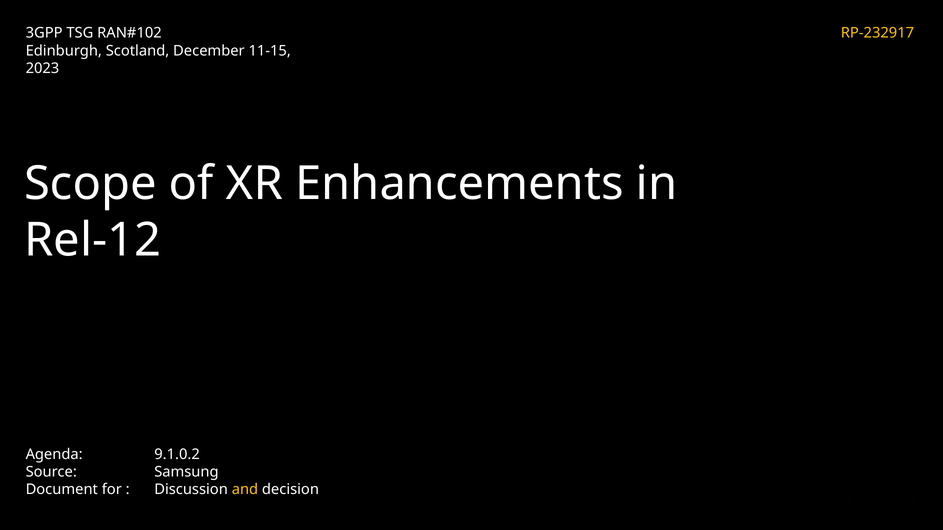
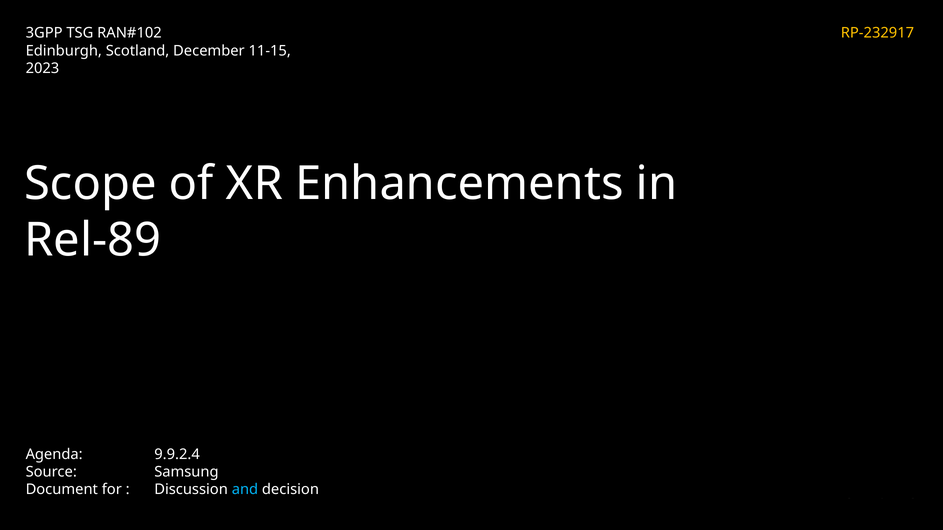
Rel-12: Rel-12 -> Rel-89
9.1.0.2: 9.1.0.2 -> 9.9.2.4
and colour: yellow -> light blue
